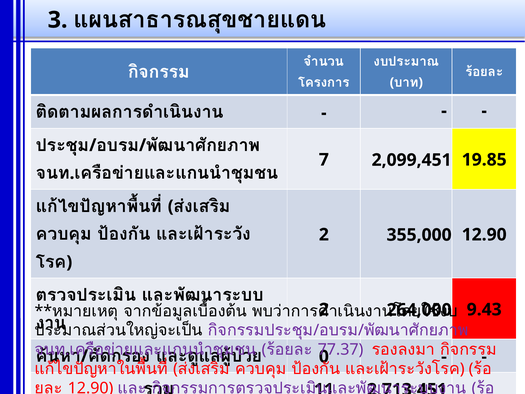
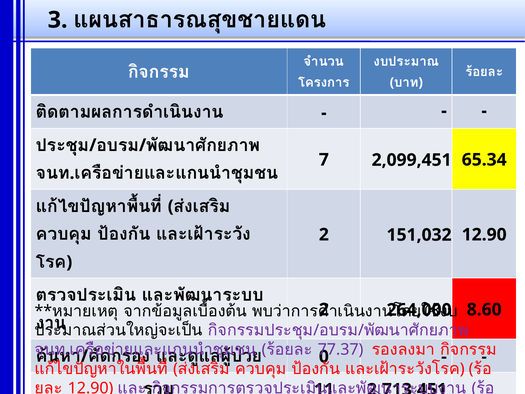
19.85: 19.85 -> 65.34
355,000: 355,000 -> 151,032
9.43: 9.43 -> 8.60
